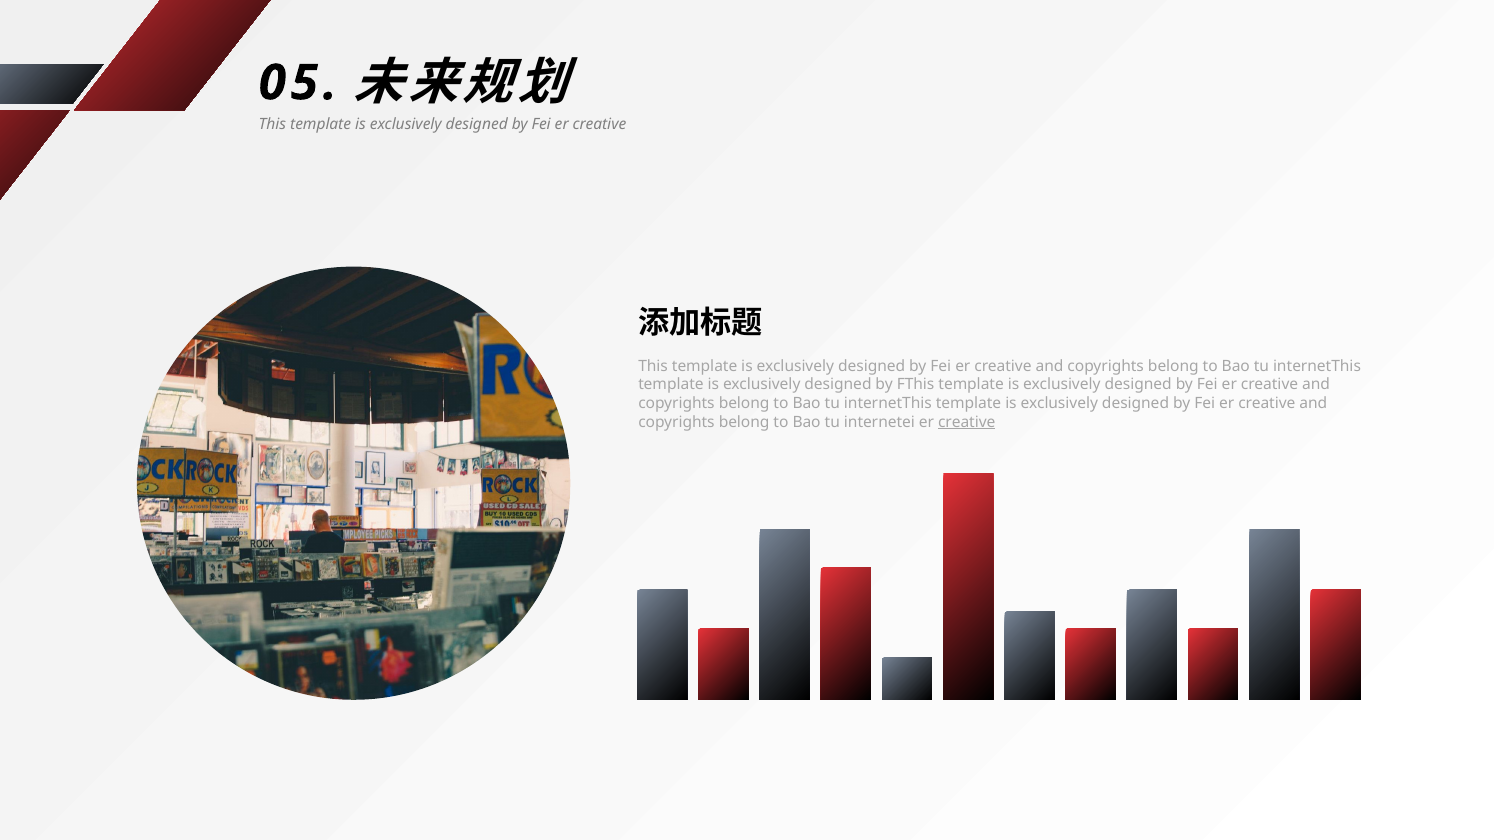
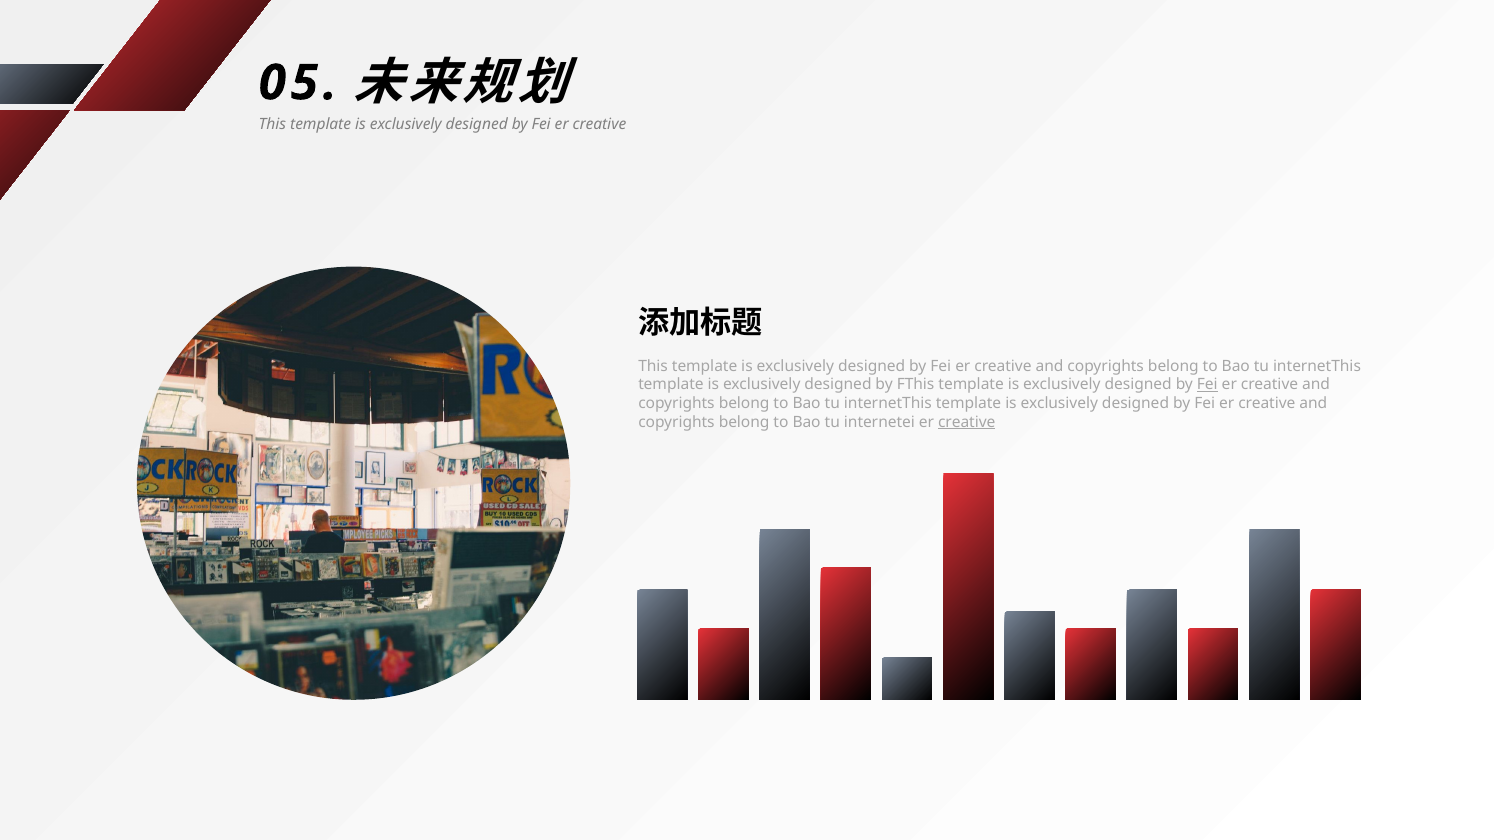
Fei at (1207, 385) underline: none -> present
